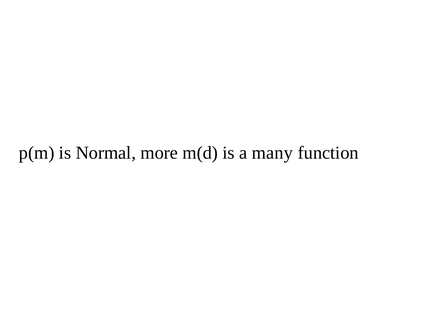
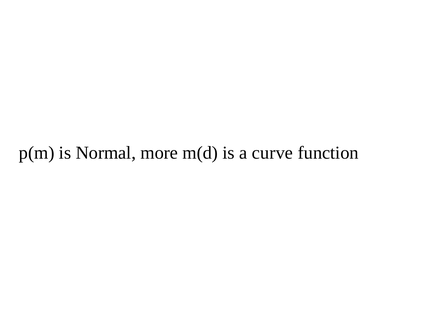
many: many -> curve
